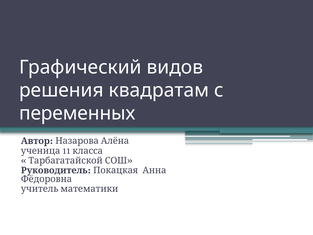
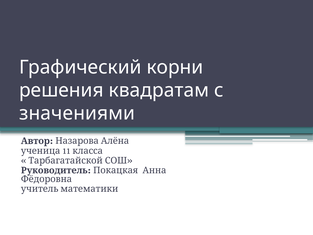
видов: видов -> корни
переменных: переменных -> значениями
